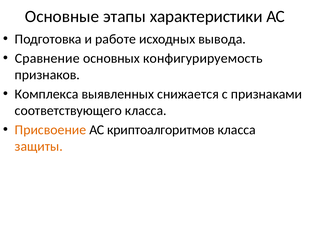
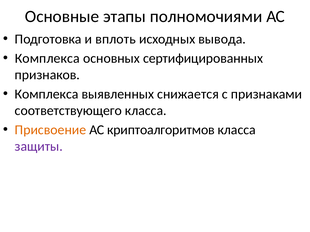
характеристики: характеристики -> полномочиями
работе: работе -> вплоть
Сравнение at (47, 58): Сравнение -> Комплекса
конфигурируемость: конфигурируемость -> сертифицированных
защиты colour: orange -> purple
